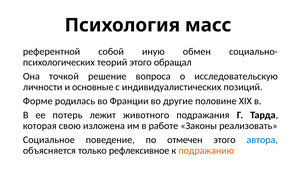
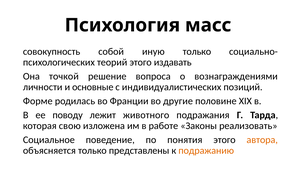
референтной: референтной -> совокупность
иную обмен: обмен -> только
обращал: обращал -> издавать
исследовательскую: исследовательскую -> вознаграждениями
потерь: потерь -> поводу
отмечен: отмечен -> понятия
автора colour: blue -> orange
рефлексивное: рефлексивное -> представлены
